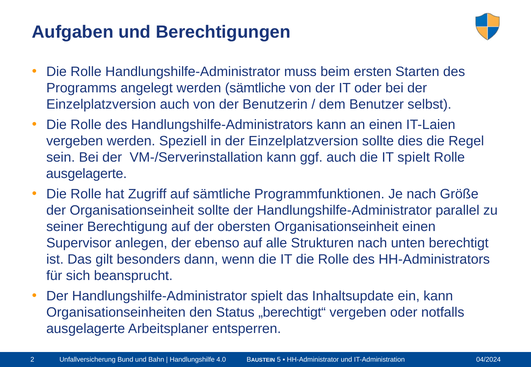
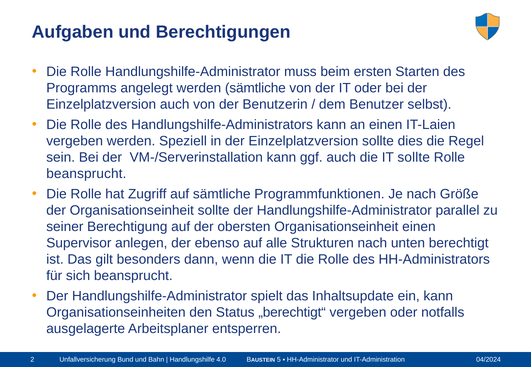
IT spielt: spielt -> sollte
ausgelagerte at (86, 174): ausgelagerte -> beansprucht
